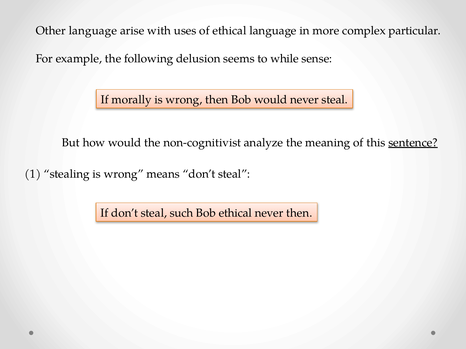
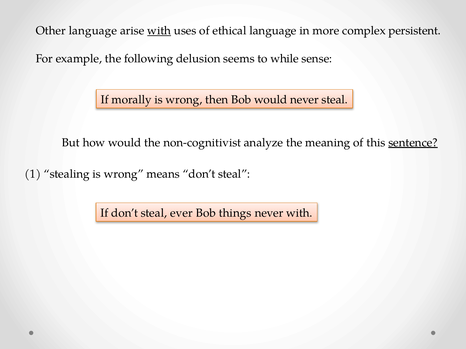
with at (159, 31) underline: none -> present
particular: particular -> persistent
such: such -> ever
Bob ethical: ethical -> things
never then: then -> with
